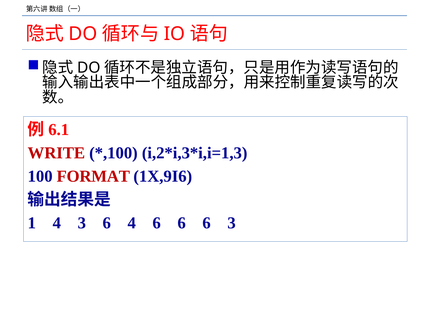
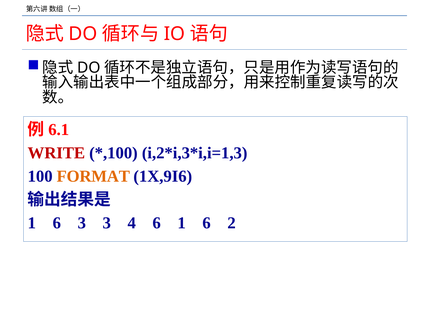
FORMAT colour: red -> orange
4 at (57, 223): 4 -> 6
3 6: 6 -> 3
4 6 6: 6 -> 1
6 3: 3 -> 2
